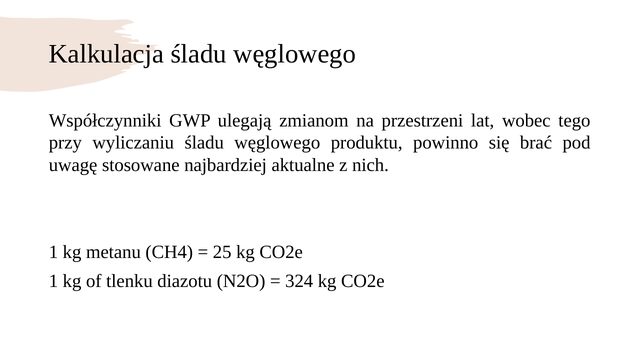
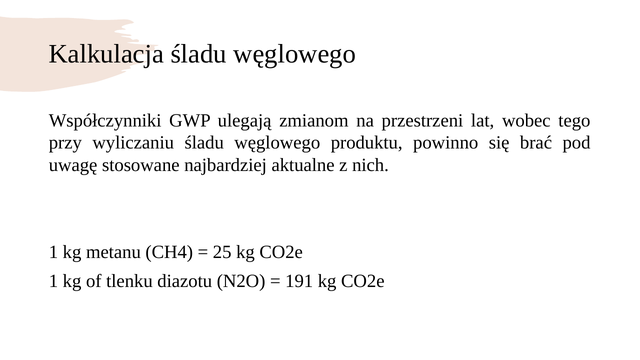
324: 324 -> 191
